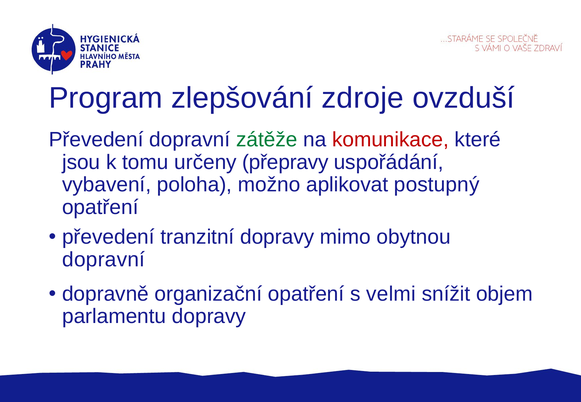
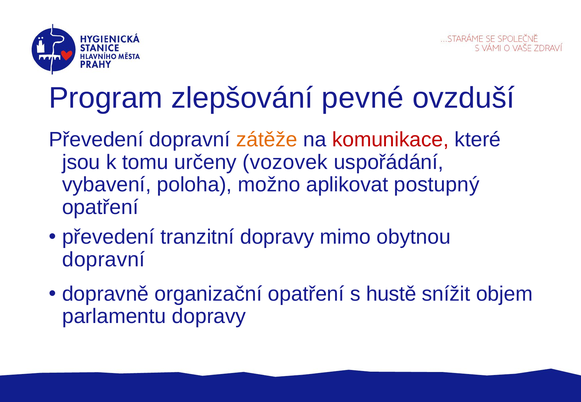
zdroje: zdroje -> pevné
zátěže colour: green -> orange
přepravy: přepravy -> vozovek
velmi: velmi -> hustě
